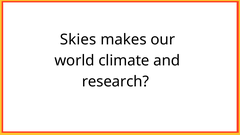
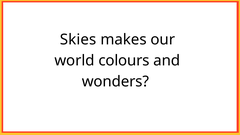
climate: climate -> colours
research: research -> wonders
